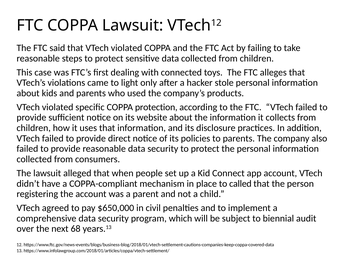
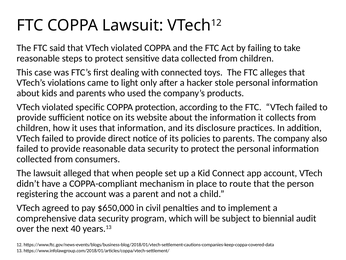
called: called -> route
68: 68 -> 40
